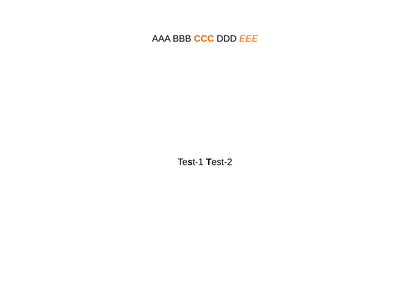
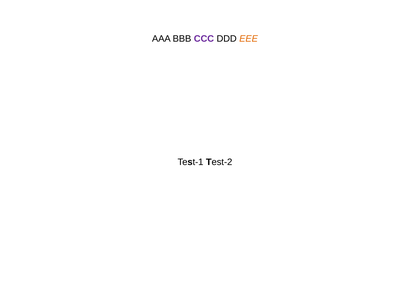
CCC colour: orange -> purple
